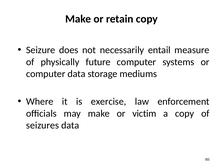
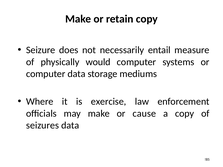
future: future -> would
victim: victim -> cause
